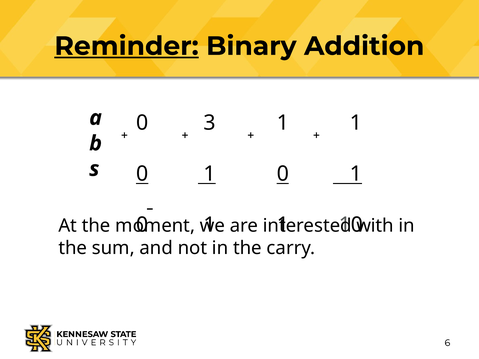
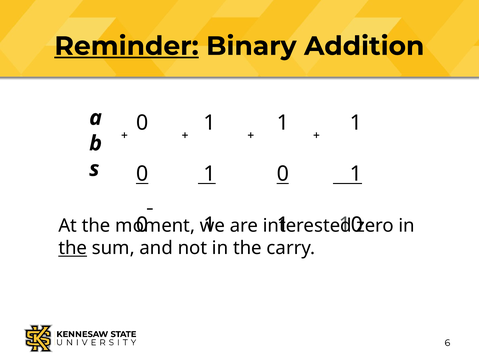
3 at (210, 123): 3 -> 1
with: with -> zero
the at (73, 248) underline: none -> present
